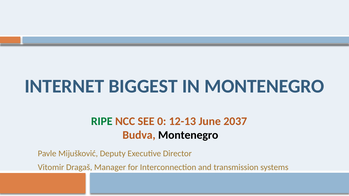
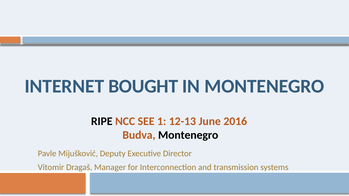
BIGGEST: BIGGEST -> BOUGHT
RIPE colour: green -> black
0: 0 -> 1
2037: 2037 -> 2016
